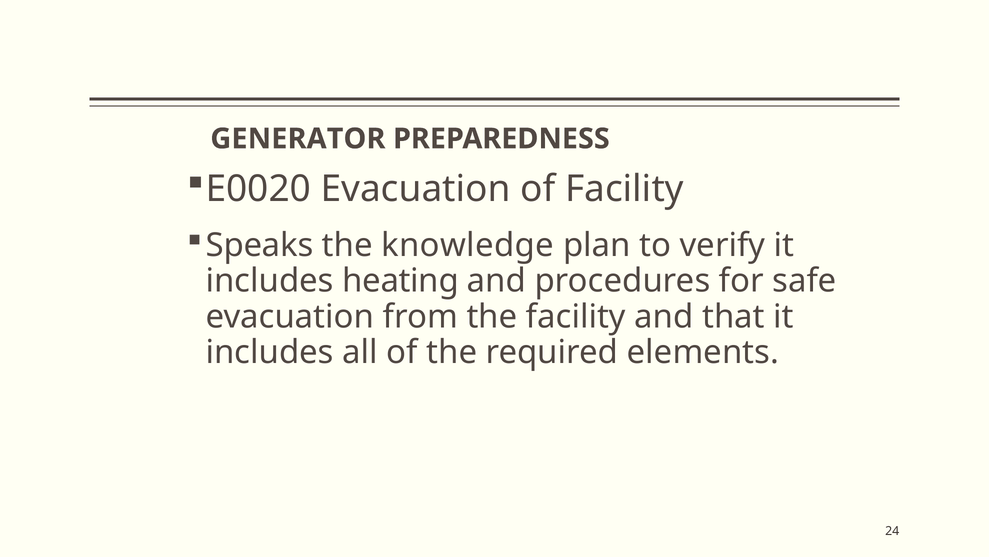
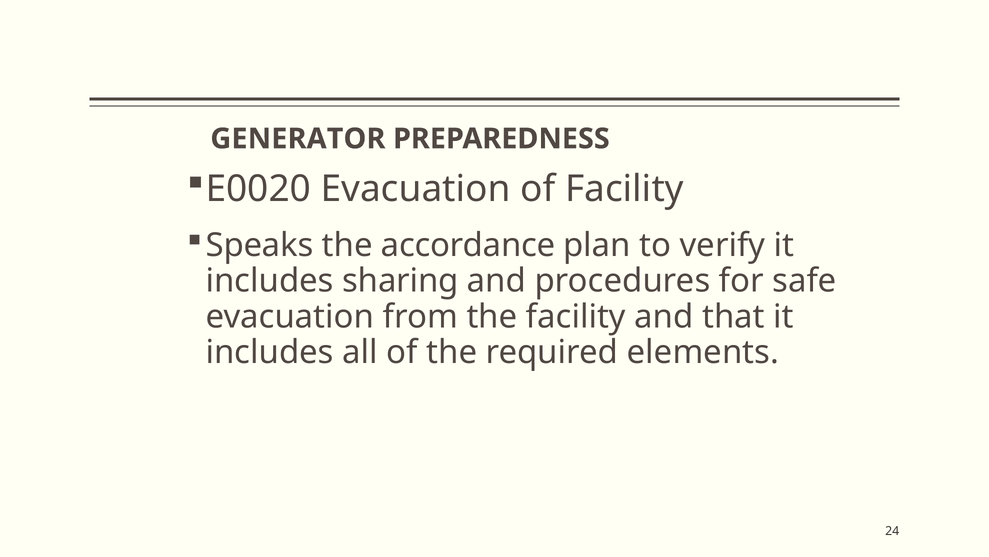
knowledge: knowledge -> accordance
heating: heating -> sharing
